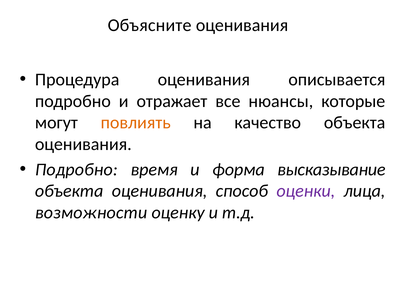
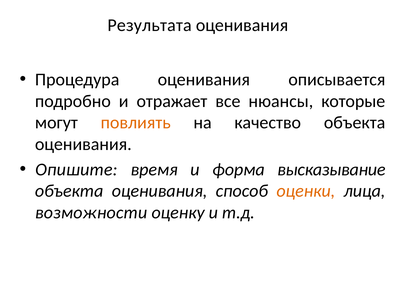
Объясните: Объясните -> Результата
Подробно at (76, 169): Подробно -> Опишите
оценки colour: purple -> orange
